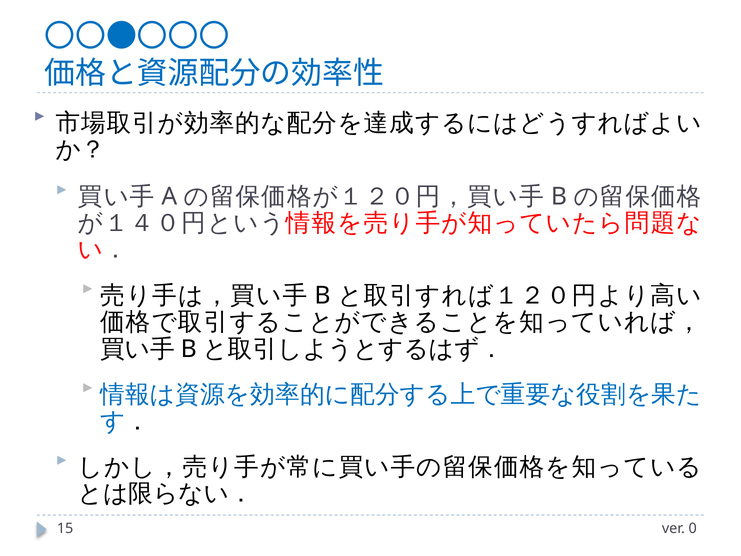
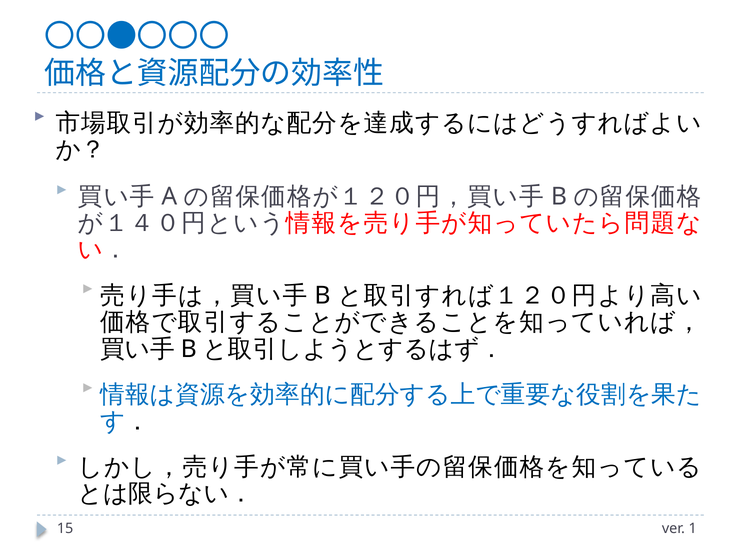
0: 0 -> 1
